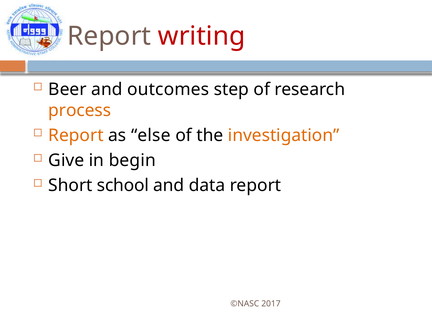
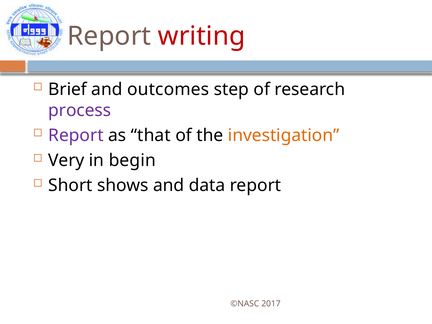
Beer: Beer -> Brief
process colour: orange -> purple
Report at (76, 135) colour: orange -> purple
else: else -> that
Give: Give -> Very
school: school -> shows
